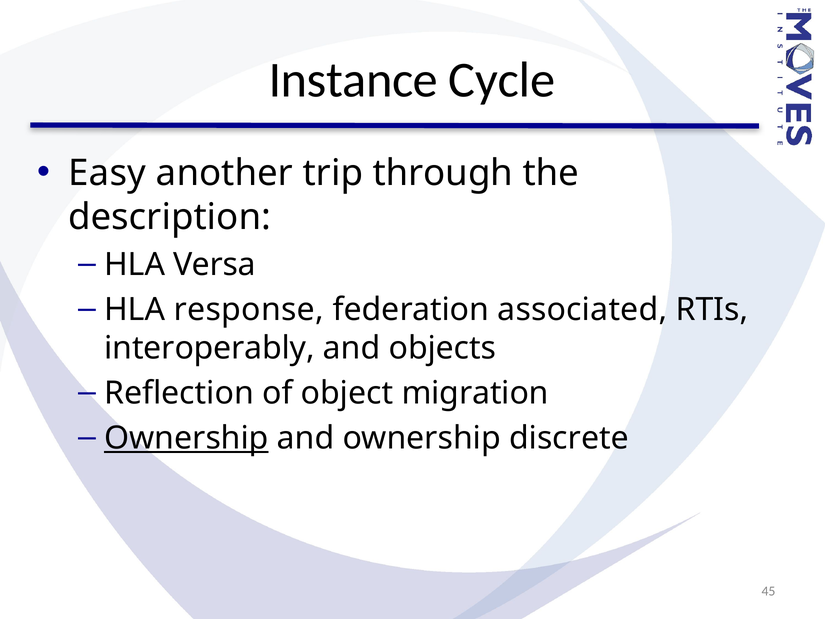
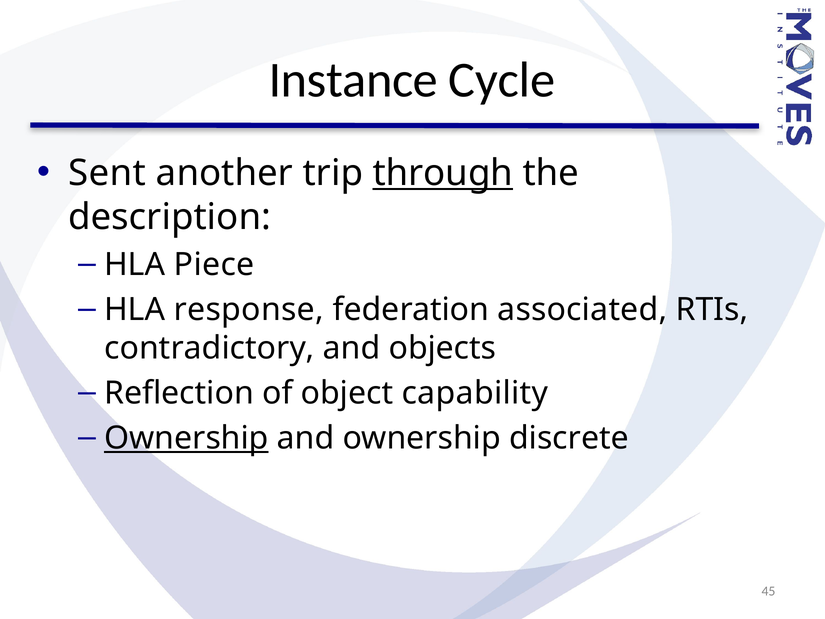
Easy: Easy -> Sent
through underline: none -> present
Versa: Versa -> Piece
interoperably: interoperably -> contradictory
migration: migration -> capability
